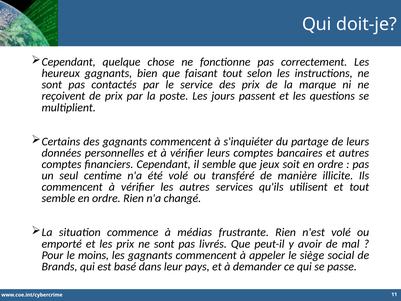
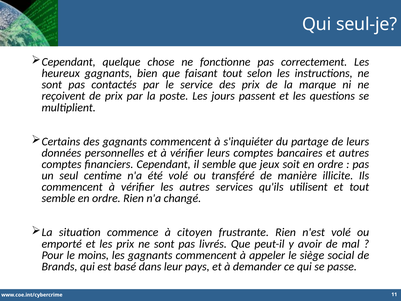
doit-je: doit-je -> seul-je
médias: médias -> citoyen
